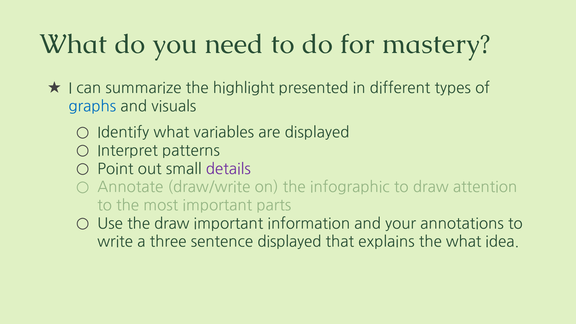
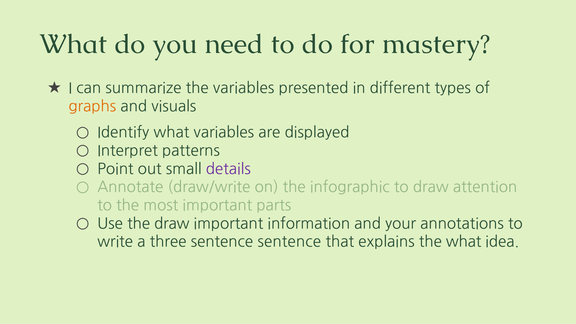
the highlight: highlight -> variables
graphs colour: blue -> orange
sentence displayed: displayed -> sentence
